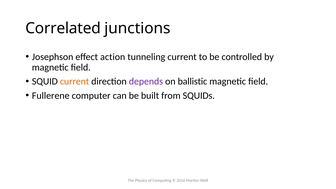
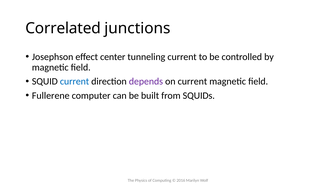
action: action -> center
current at (75, 81) colour: orange -> blue
on ballistic: ballistic -> current
